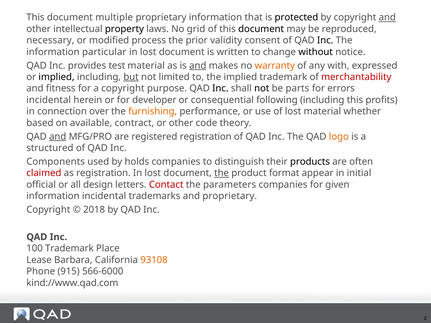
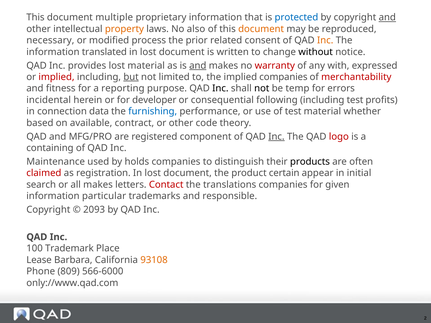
protected colour: black -> blue
property colour: black -> orange
grid: grid -> also
document at (261, 29) colour: black -> orange
validity: validity -> related
Inc at (325, 40) colour: black -> orange
particular: particular -> translated
provides test: test -> lost
warranty colour: orange -> red
implied at (56, 77) colour: black -> red
implied trademark: trademark -> companies
a copyright: copyright -> reporting
parts: parts -> temp
including this: this -> test
over: over -> data
furnishing colour: orange -> blue
of lost: lost -> test
and at (58, 137) underline: present -> none
registered registration: registration -> component
Inc at (276, 137) underline: none -> present
logo colour: orange -> red
structured: structured -> containing
Components: Components -> Maintenance
the at (222, 173) underline: present -> none
format: format -> certain
official: official -> search
all design: design -> makes
parameters: parameters -> translations
information incidental: incidental -> particular
and proprietary: proprietary -> responsible
2018: 2018 -> 2093
915: 915 -> 809
kind://www.qad.com: kind://www.qad.com -> only://www.qad.com
